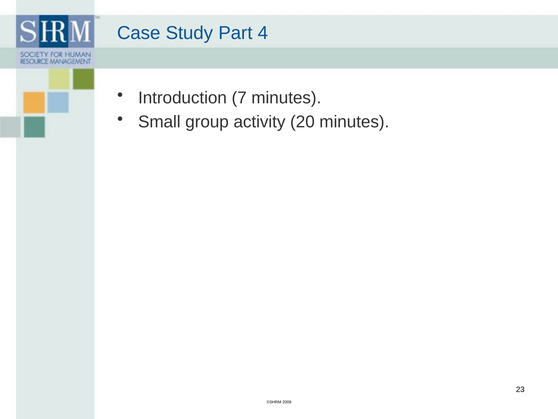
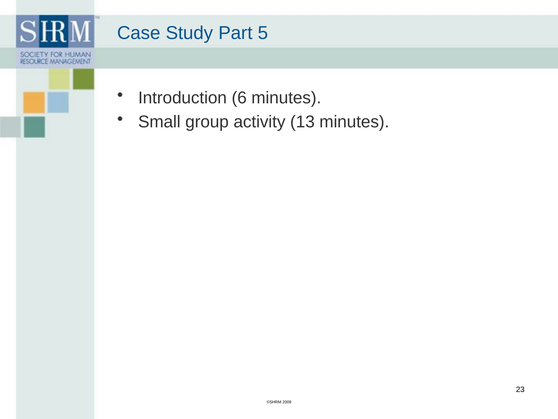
4: 4 -> 5
7: 7 -> 6
20: 20 -> 13
